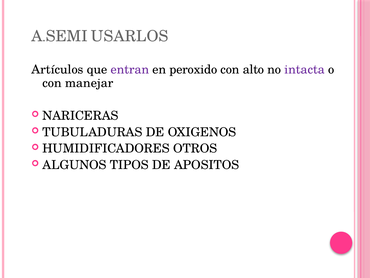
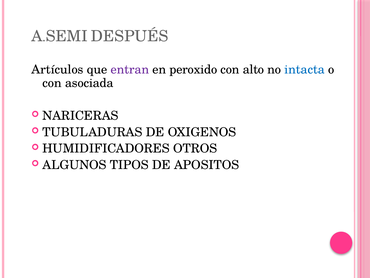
USARLOS: USARLOS -> DESPUÉS
intacta colour: purple -> blue
manejar: manejar -> asociada
